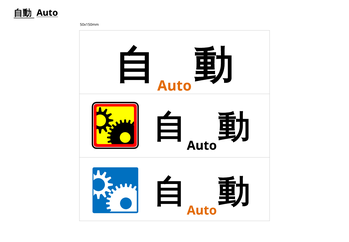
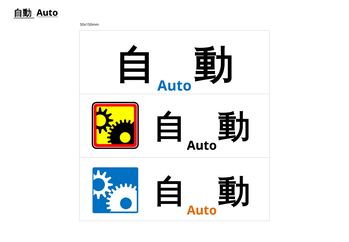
Auto at (174, 86) colour: orange -> blue
